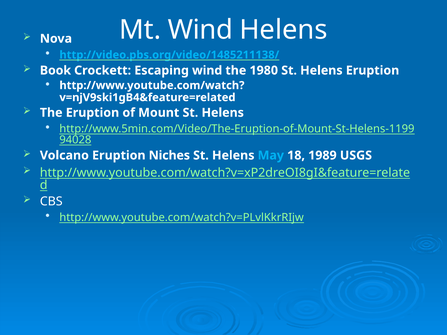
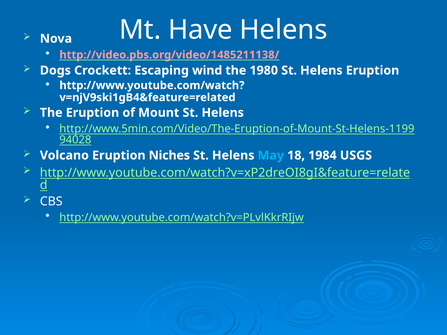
Mt Wind: Wind -> Have
http://video.pbs.org/video/1485211138/ colour: light blue -> pink
Book: Book -> Dogs
1989: 1989 -> 1984
